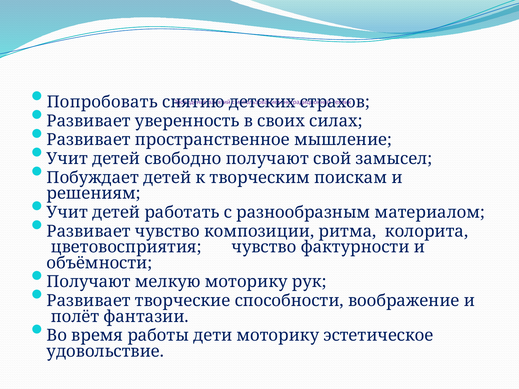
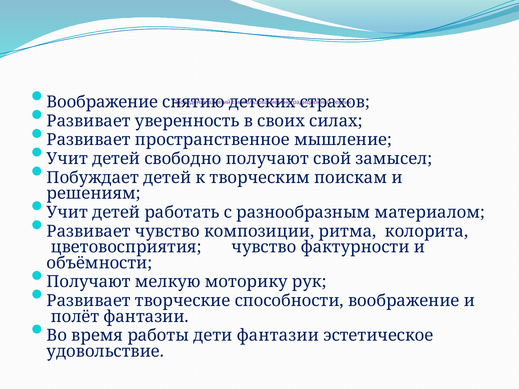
Попробовать at (102, 102): Попробовать -> Воображение
дети моторику: моторику -> фантазии
